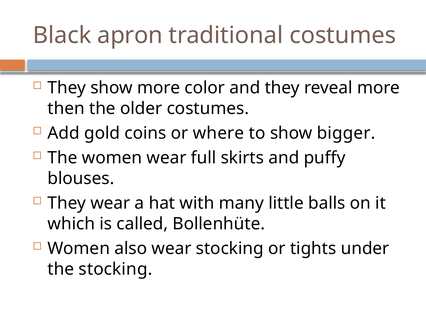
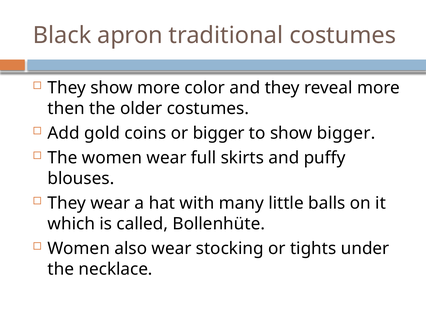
or where: where -> bigger
the stocking: stocking -> necklace
